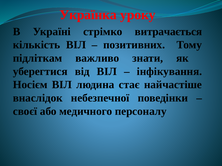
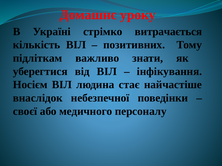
Українка: Українка -> Домашнє
